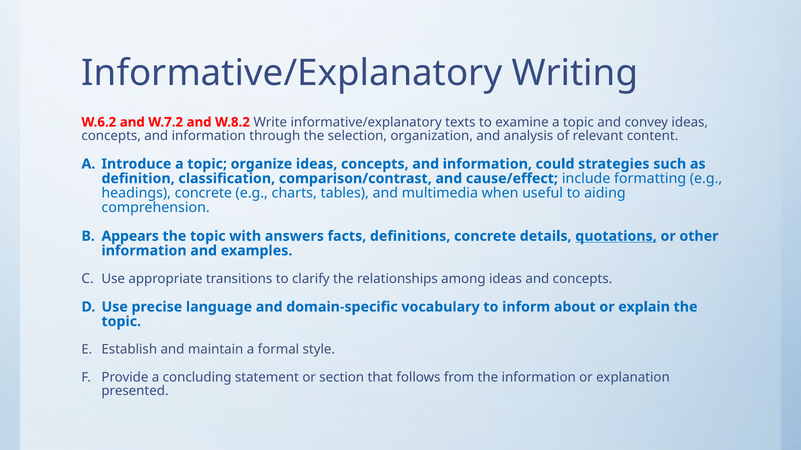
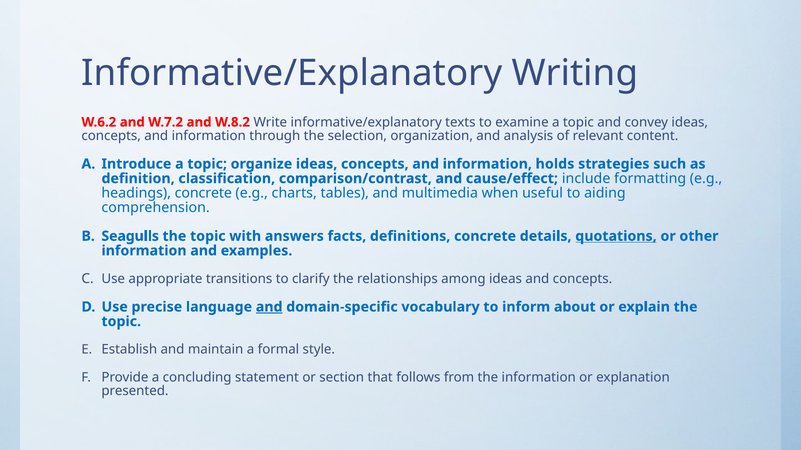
could: could -> holds
Appears: Appears -> Seagulls
and at (269, 307) underline: none -> present
